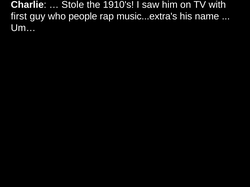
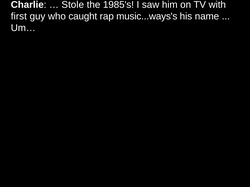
1910's: 1910's -> 1985's
people: people -> caught
music...extra's: music...extra's -> music...ways's
